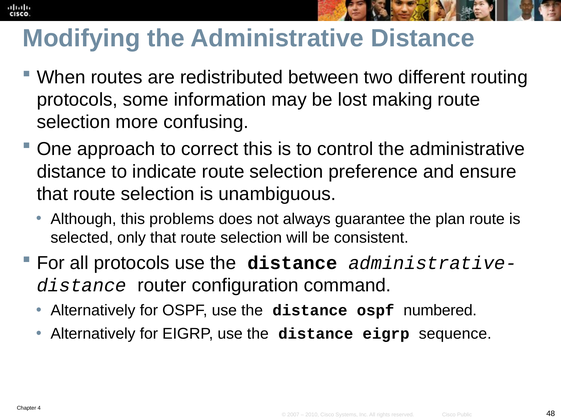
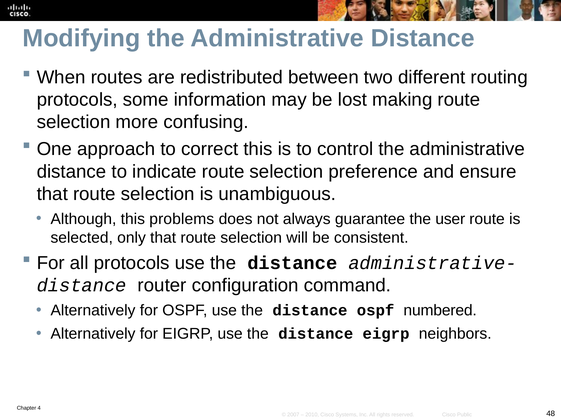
plan: plan -> user
sequence: sequence -> neighbors
